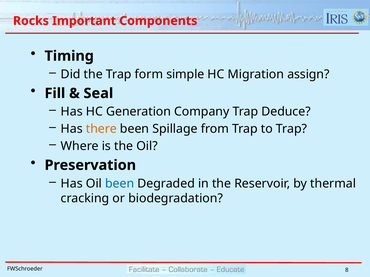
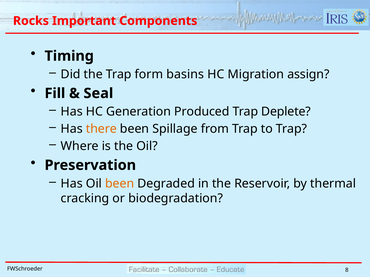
simple: simple -> basins
Company: Company -> Produced
Deduce: Deduce -> Deplete
been at (120, 184) colour: blue -> orange
